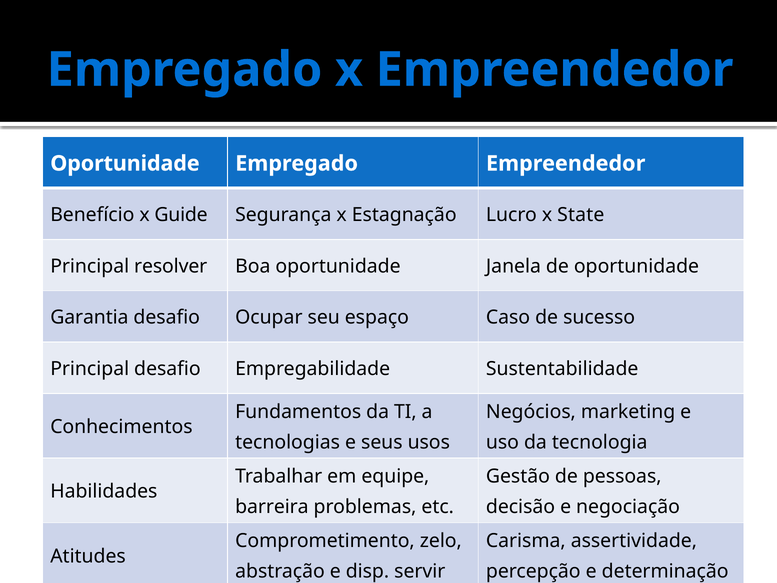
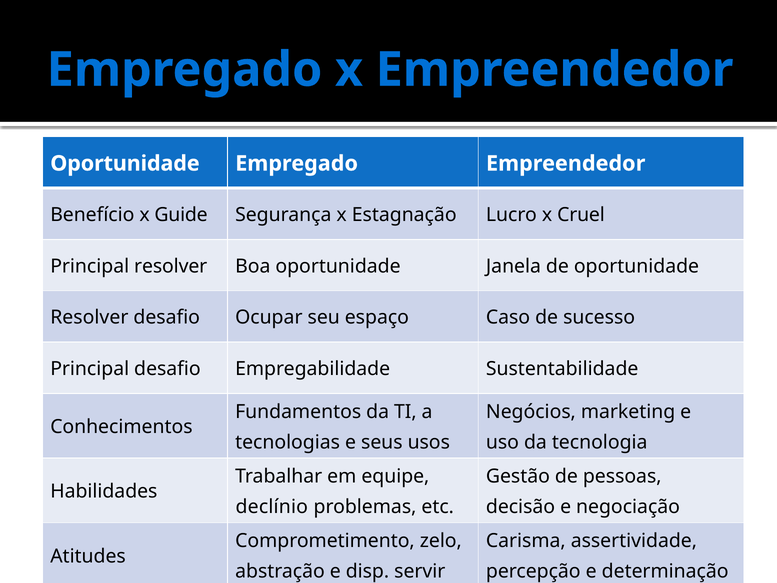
State: State -> Cruel
Garantia at (89, 317): Garantia -> Resolver
barreira: barreira -> declínio
